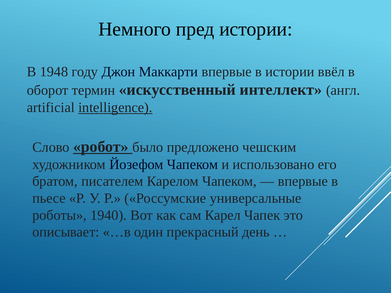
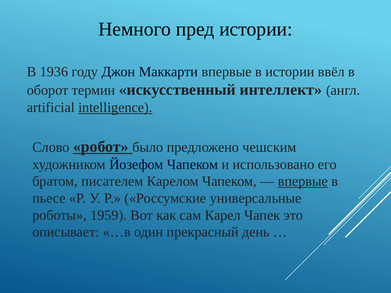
1948: 1948 -> 1936
впервые at (303, 181) underline: none -> present
1940: 1940 -> 1959
